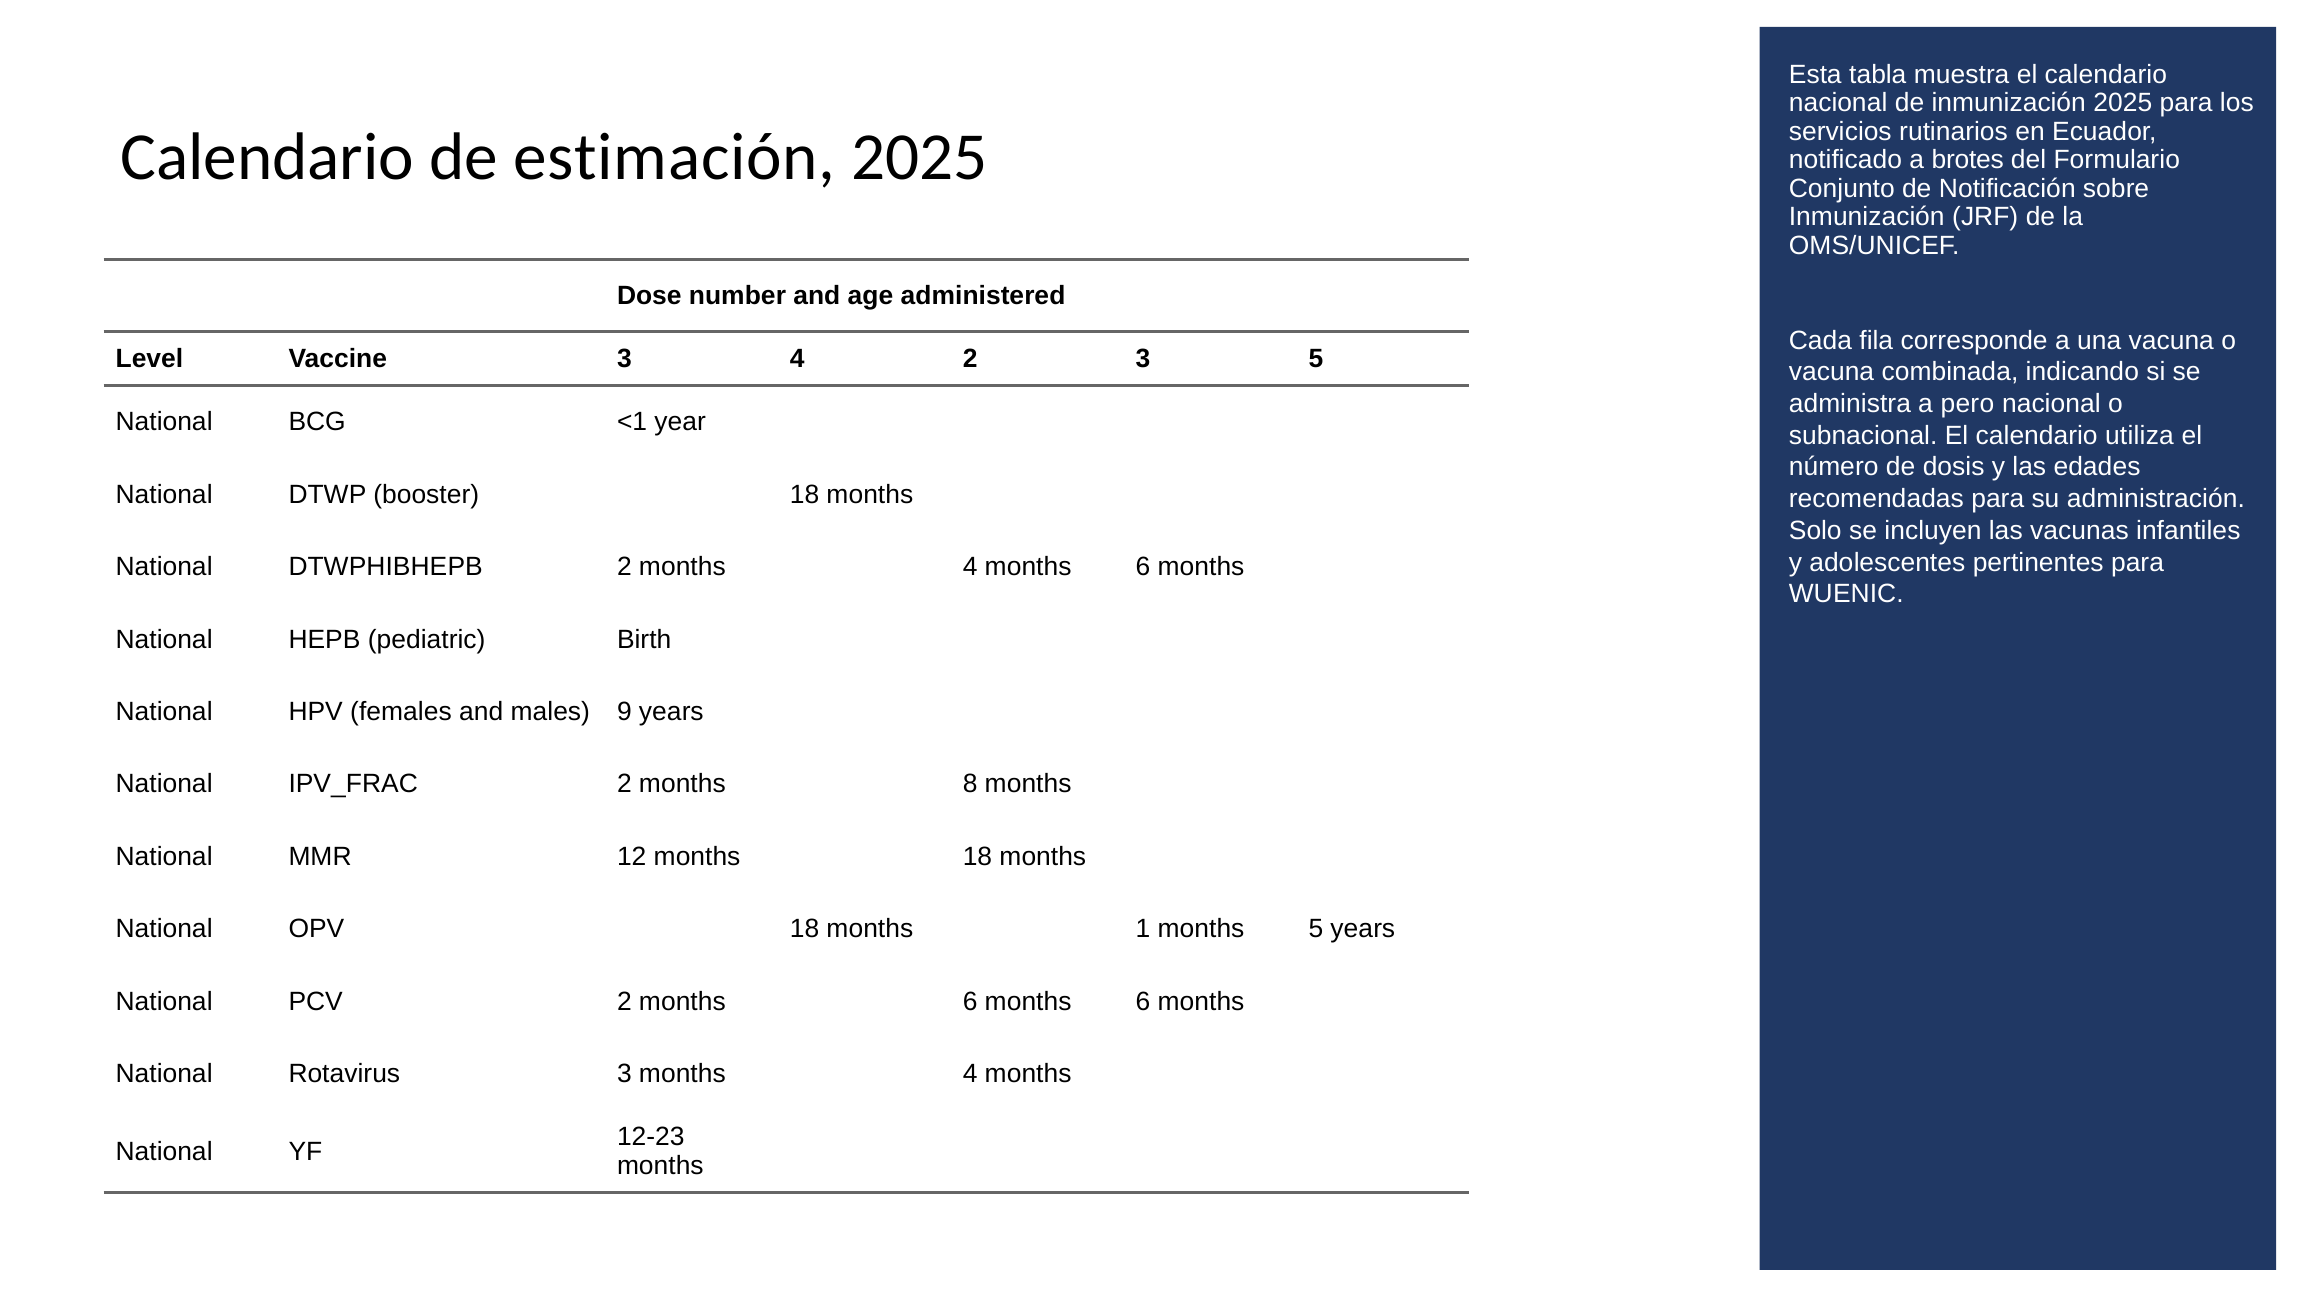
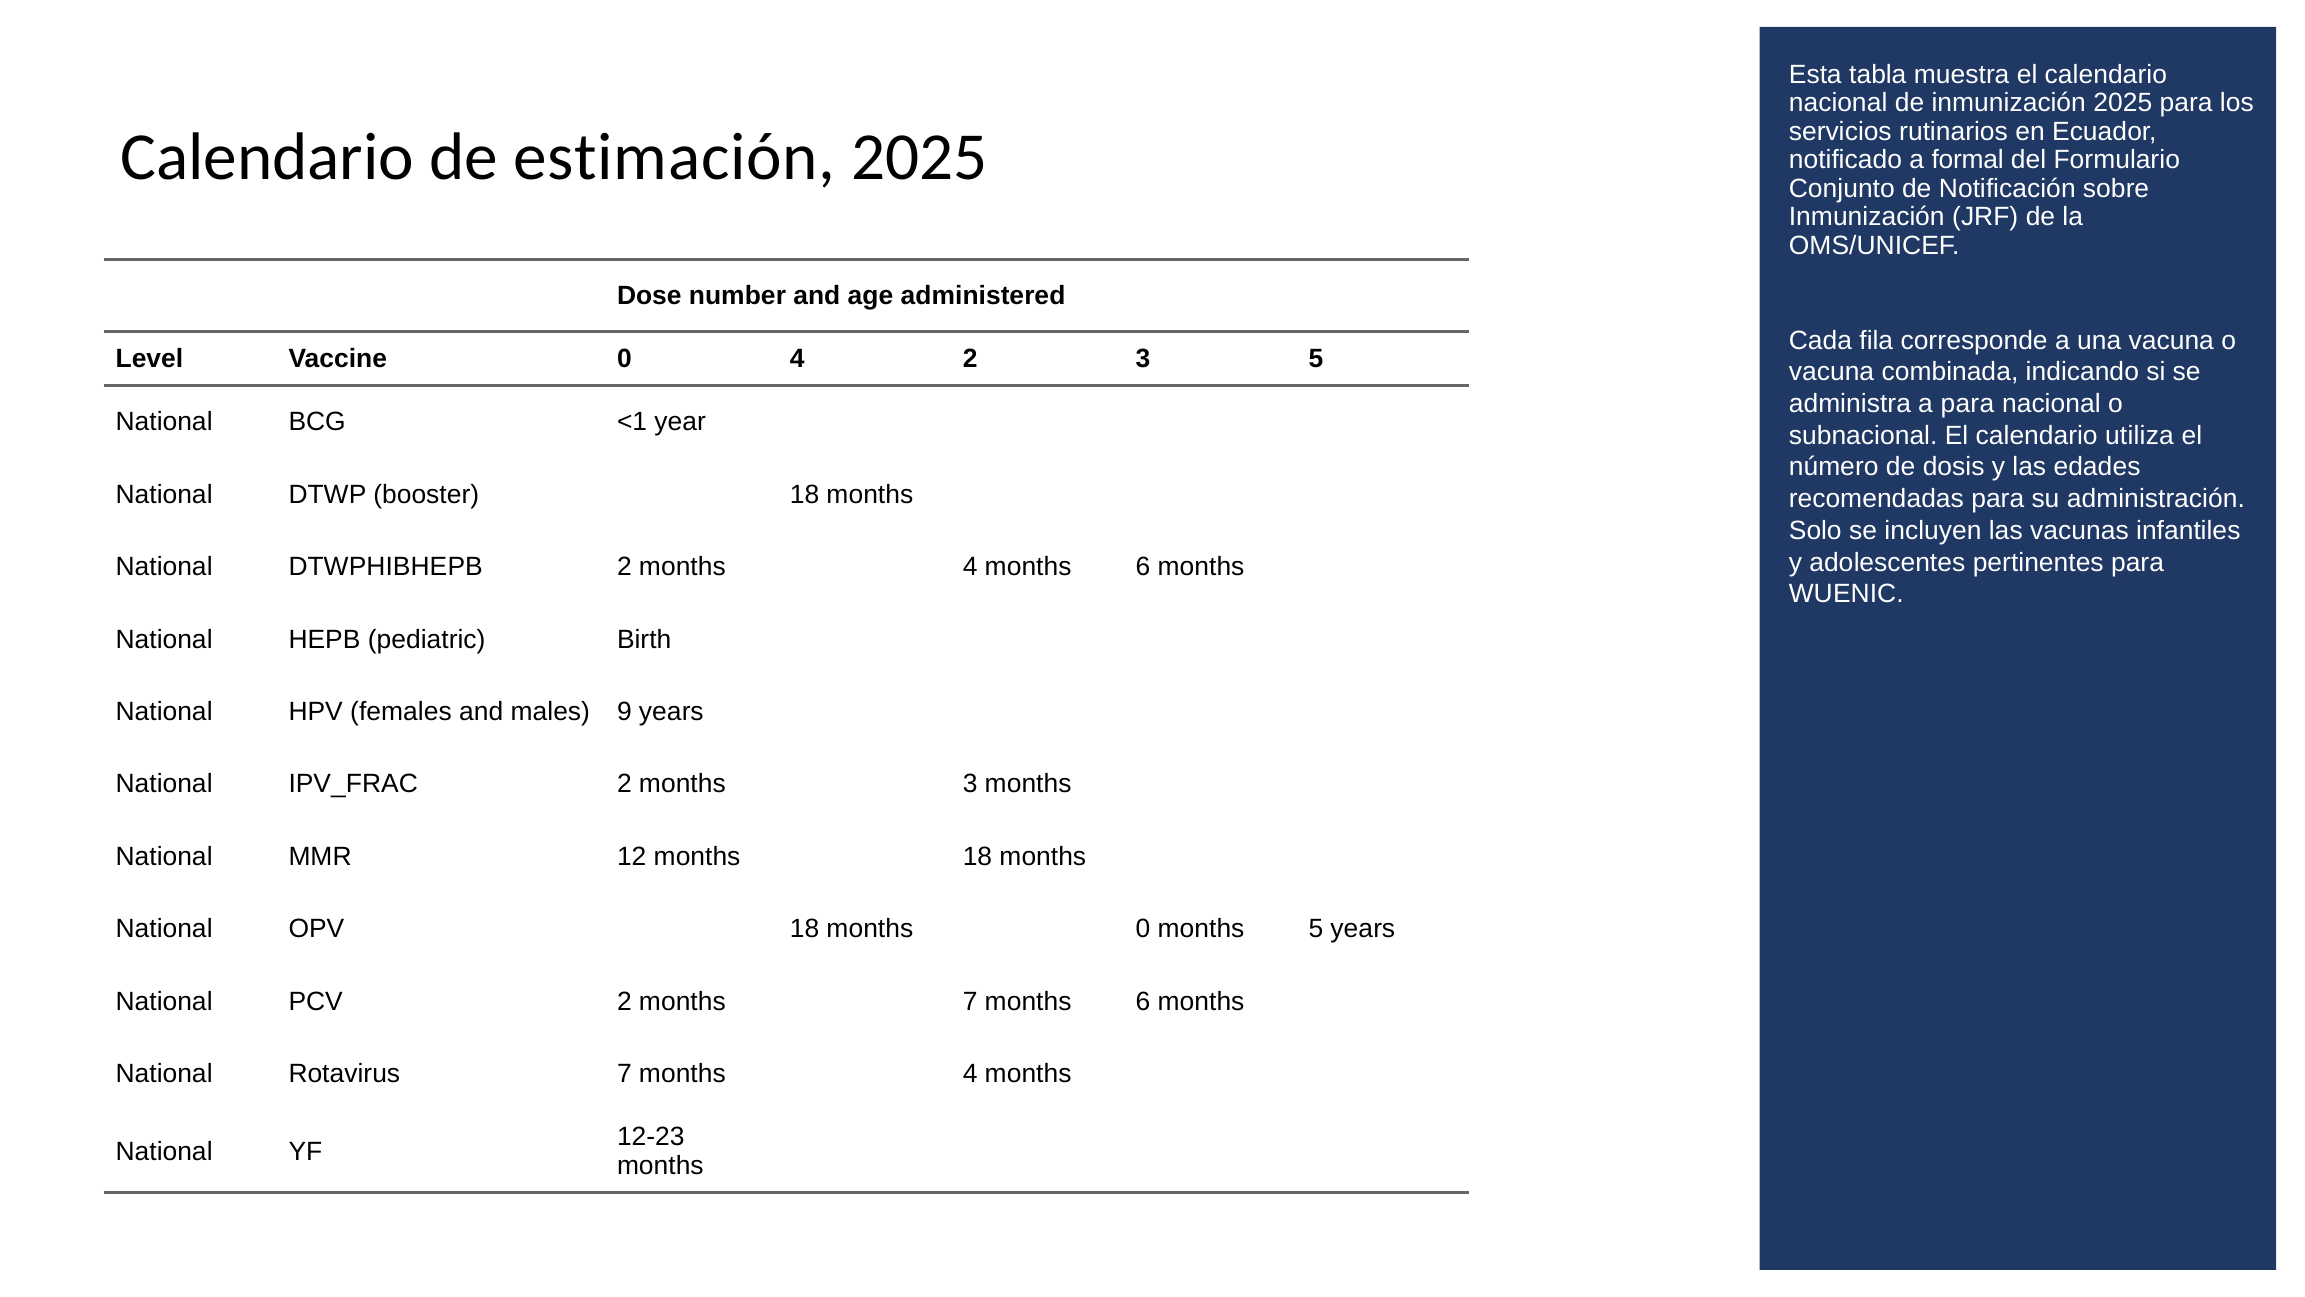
brotes: brotes -> formal
Vaccine 3: 3 -> 0
a pero: pero -> para
months 8: 8 -> 3
months 1: 1 -> 0
2 months 6: 6 -> 7
Rotavirus 3: 3 -> 7
